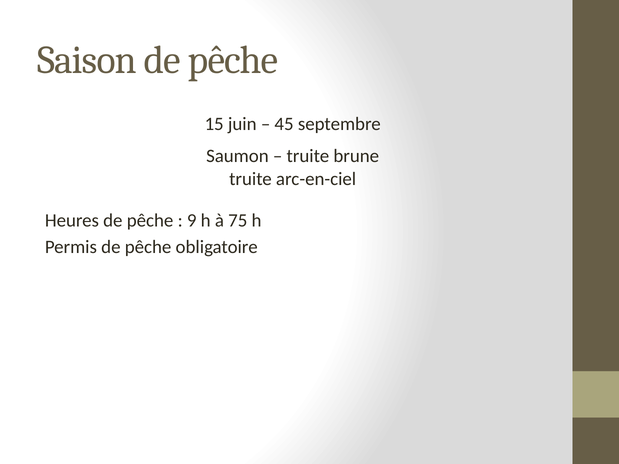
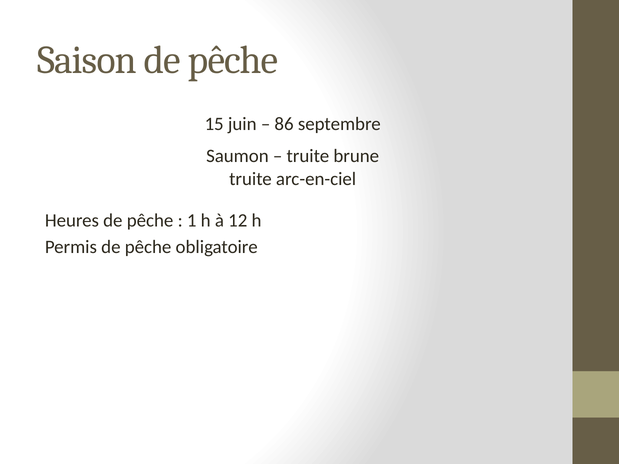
45: 45 -> 86
9: 9 -> 1
75: 75 -> 12
